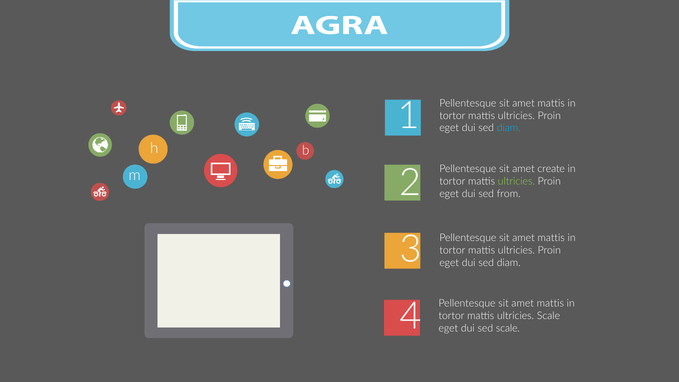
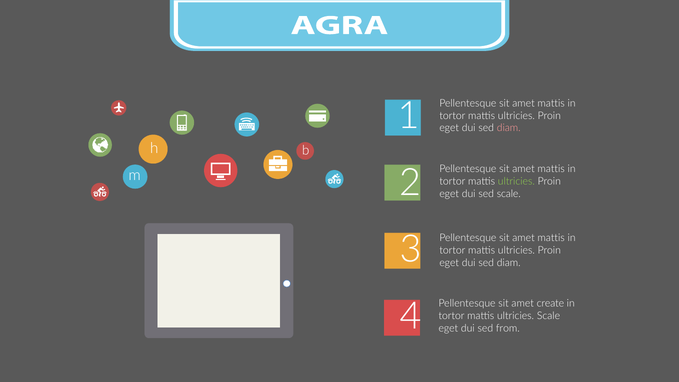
diam at (509, 128) colour: light blue -> pink
create at (551, 169): create -> mattis
sed from: from -> scale
mattis at (550, 303): mattis -> create
sed scale: scale -> from
